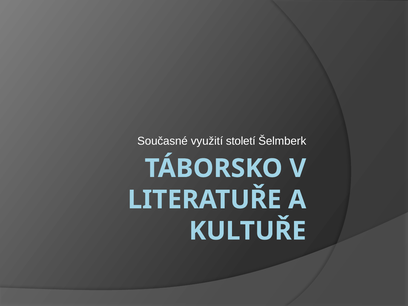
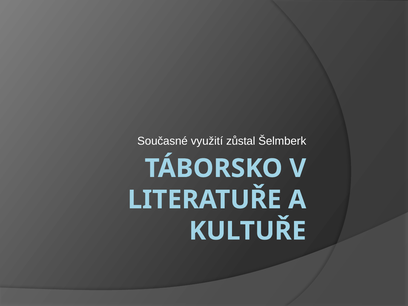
století: století -> zůstal
